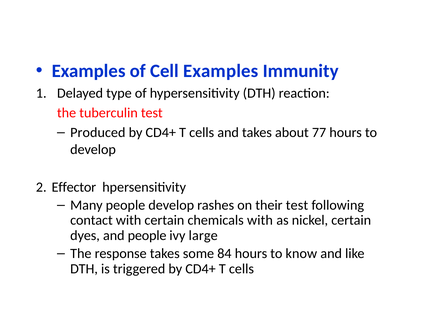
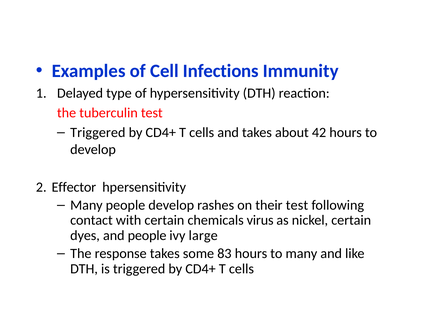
Cell Examples: Examples -> Infections
Produced at (98, 133): Produced -> Triggered
77: 77 -> 42
chemicals with: with -> virus
84: 84 -> 83
to know: know -> many
